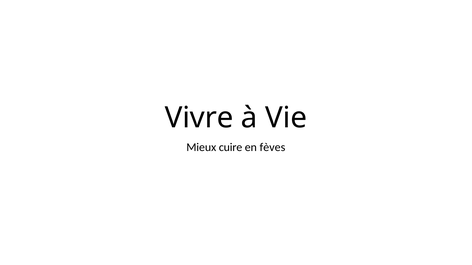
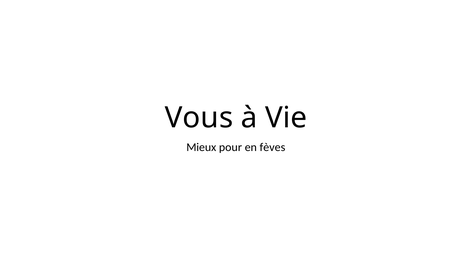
Vivre: Vivre -> Vous
cuire: cuire -> pour
